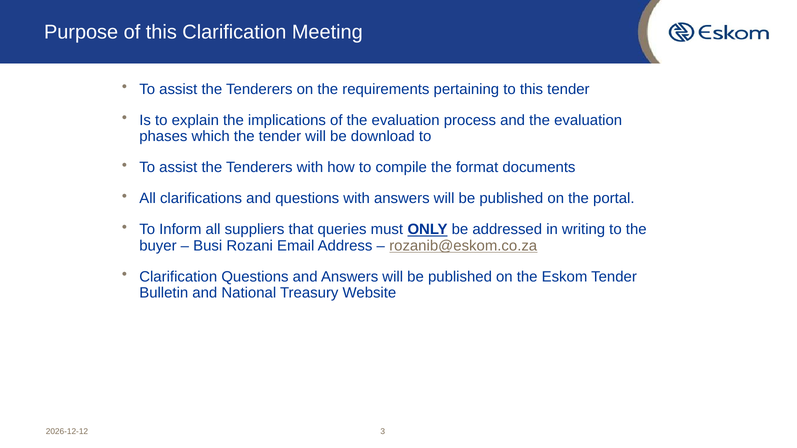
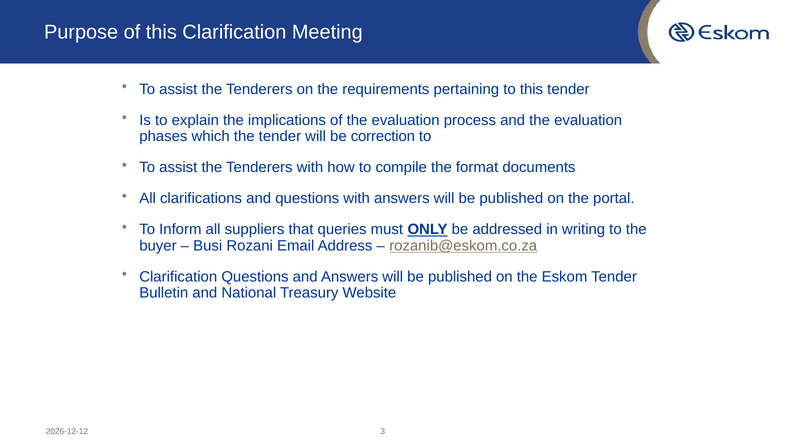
download: download -> correction
